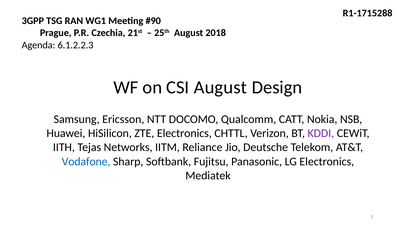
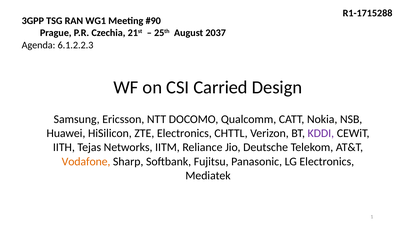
2018: 2018 -> 2037
CSI August: August -> Carried
Vodafone colour: blue -> orange
